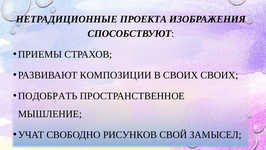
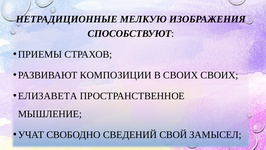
ПРОЕКТА: ПРОЕКТА -> МЕЛКУЮ
ПОДОБРАТЬ: ПОДОБРАТЬ -> ЕЛИЗАВЕТА
РИСУНКОВ: РИСУНКОВ -> СВЕДЕНИЙ
